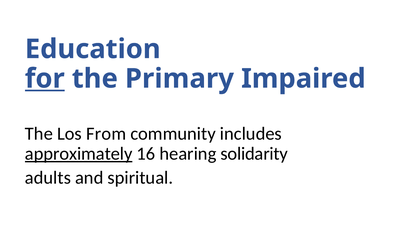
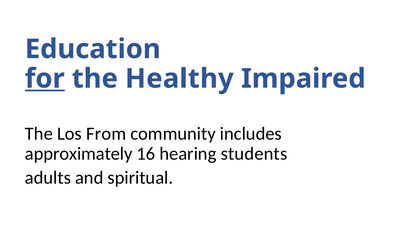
Primary: Primary -> Healthy
approximately underline: present -> none
solidarity: solidarity -> students
